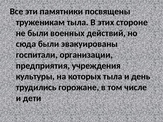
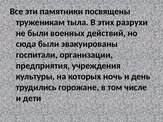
стороне: стороне -> разрухи
которых тыла: тыла -> ночь
